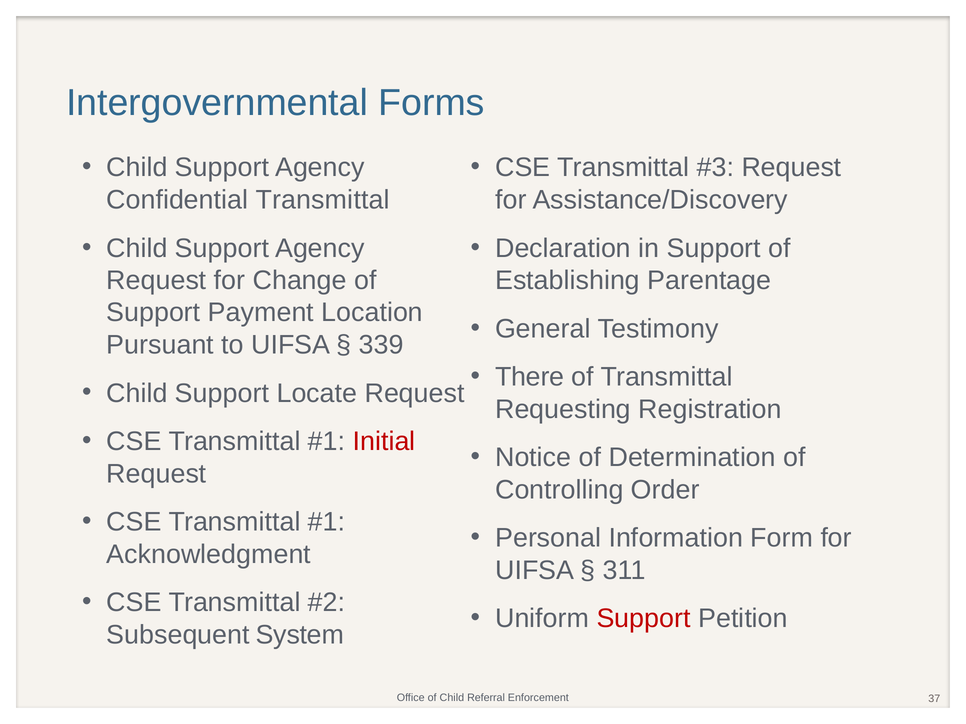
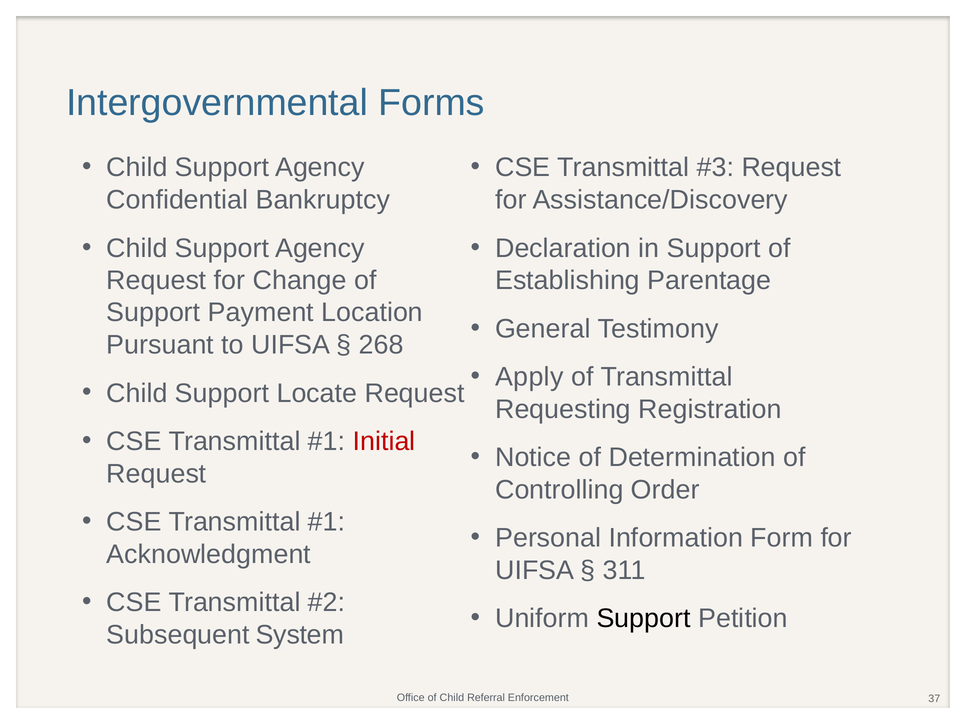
Confidential Transmittal: Transmittal -> Bankruptcy
339: 339 -> 268
There: There -> Apply
Support at (644, 619) colour: red -> black
